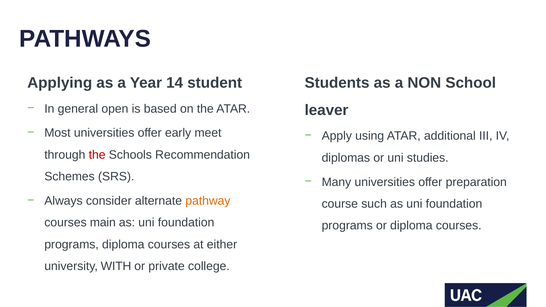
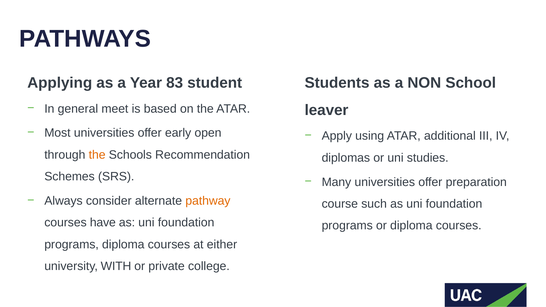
14: 14 -> 83
open: open -> meet
meet: meet -> open
the at (97, 155) colour: red -> orange
main: main -> have
